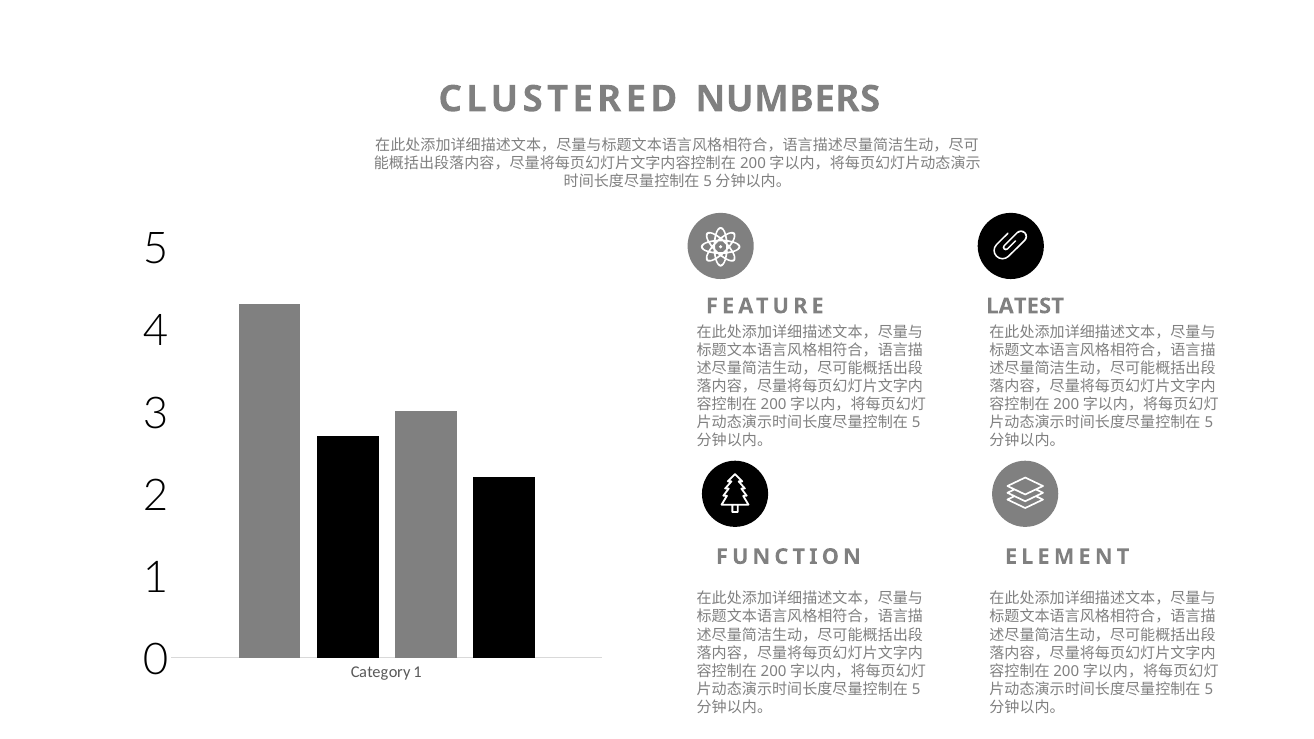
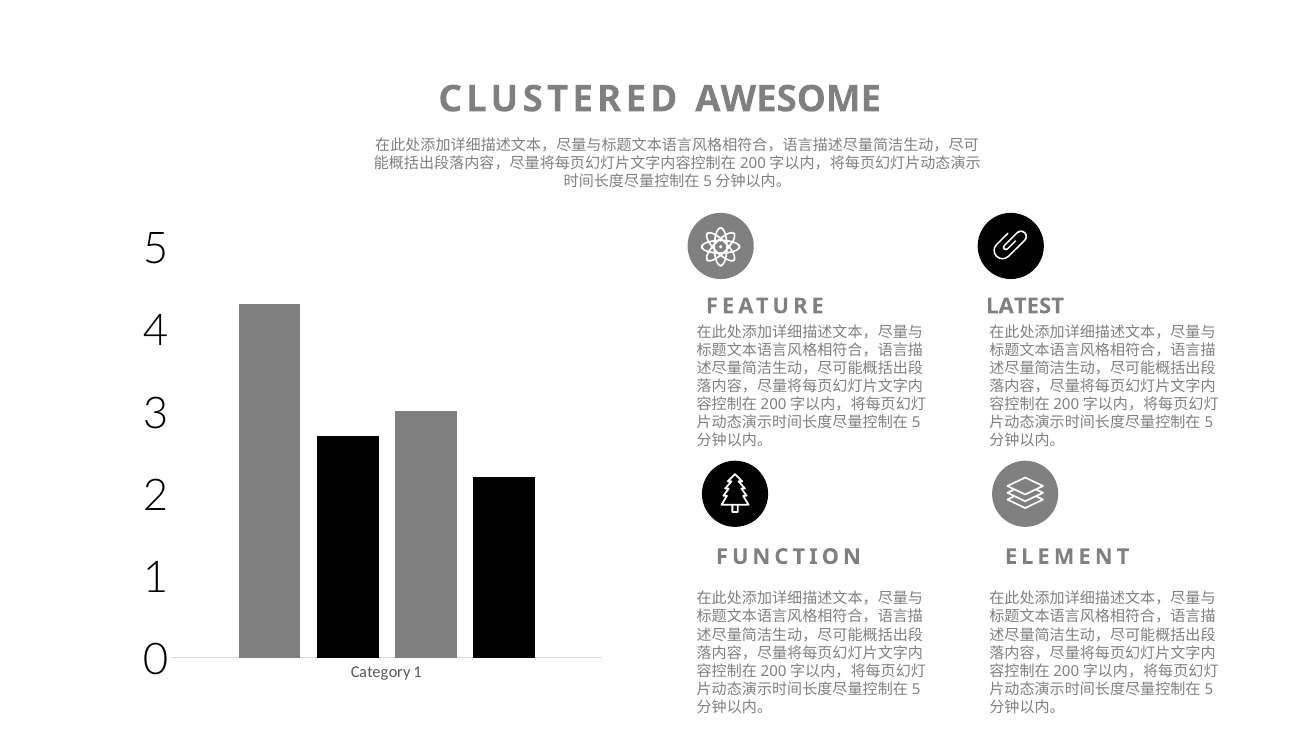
NUMBERS: NUMBERS -> AWESOME
